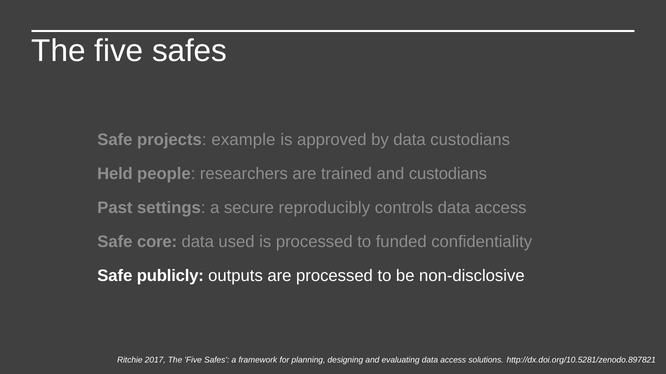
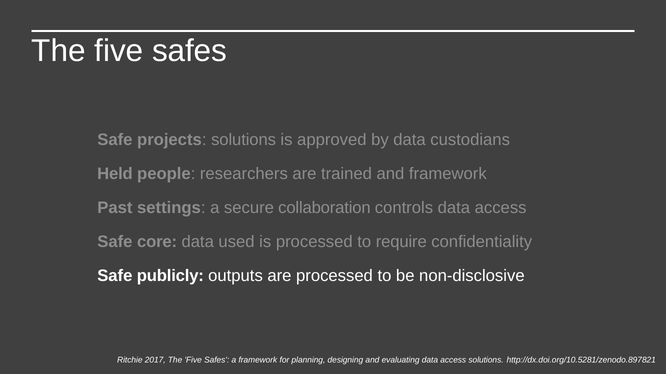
projects example: example -> solutions
and custodians: custodians -> framework
reproducibly: reproducibly -> collaboration
funded: funded -> require
